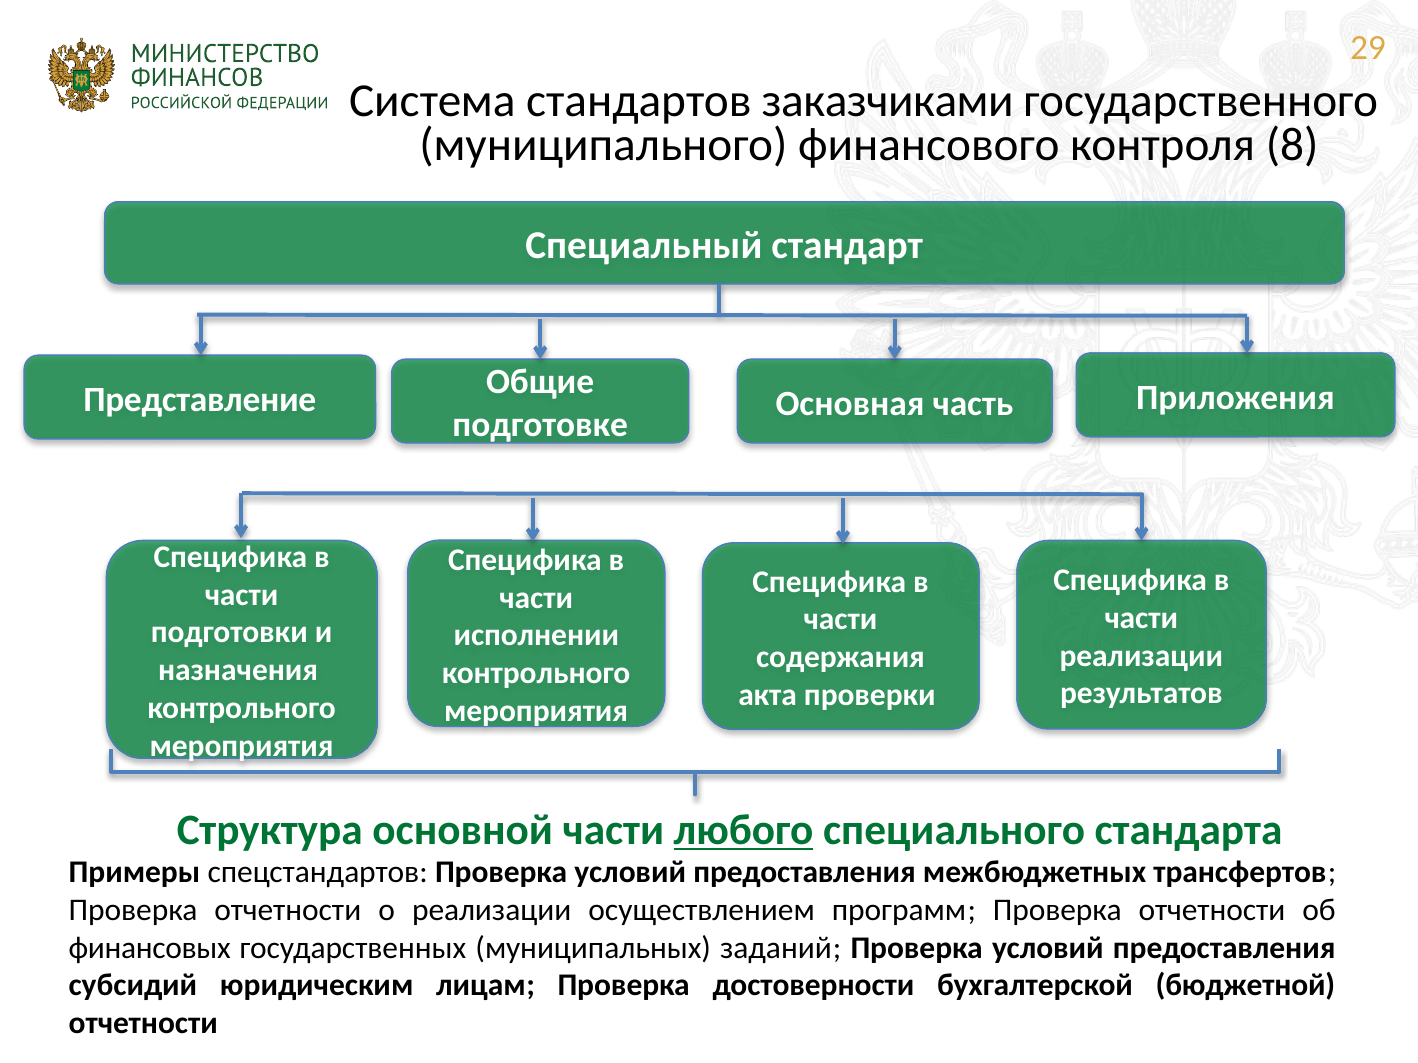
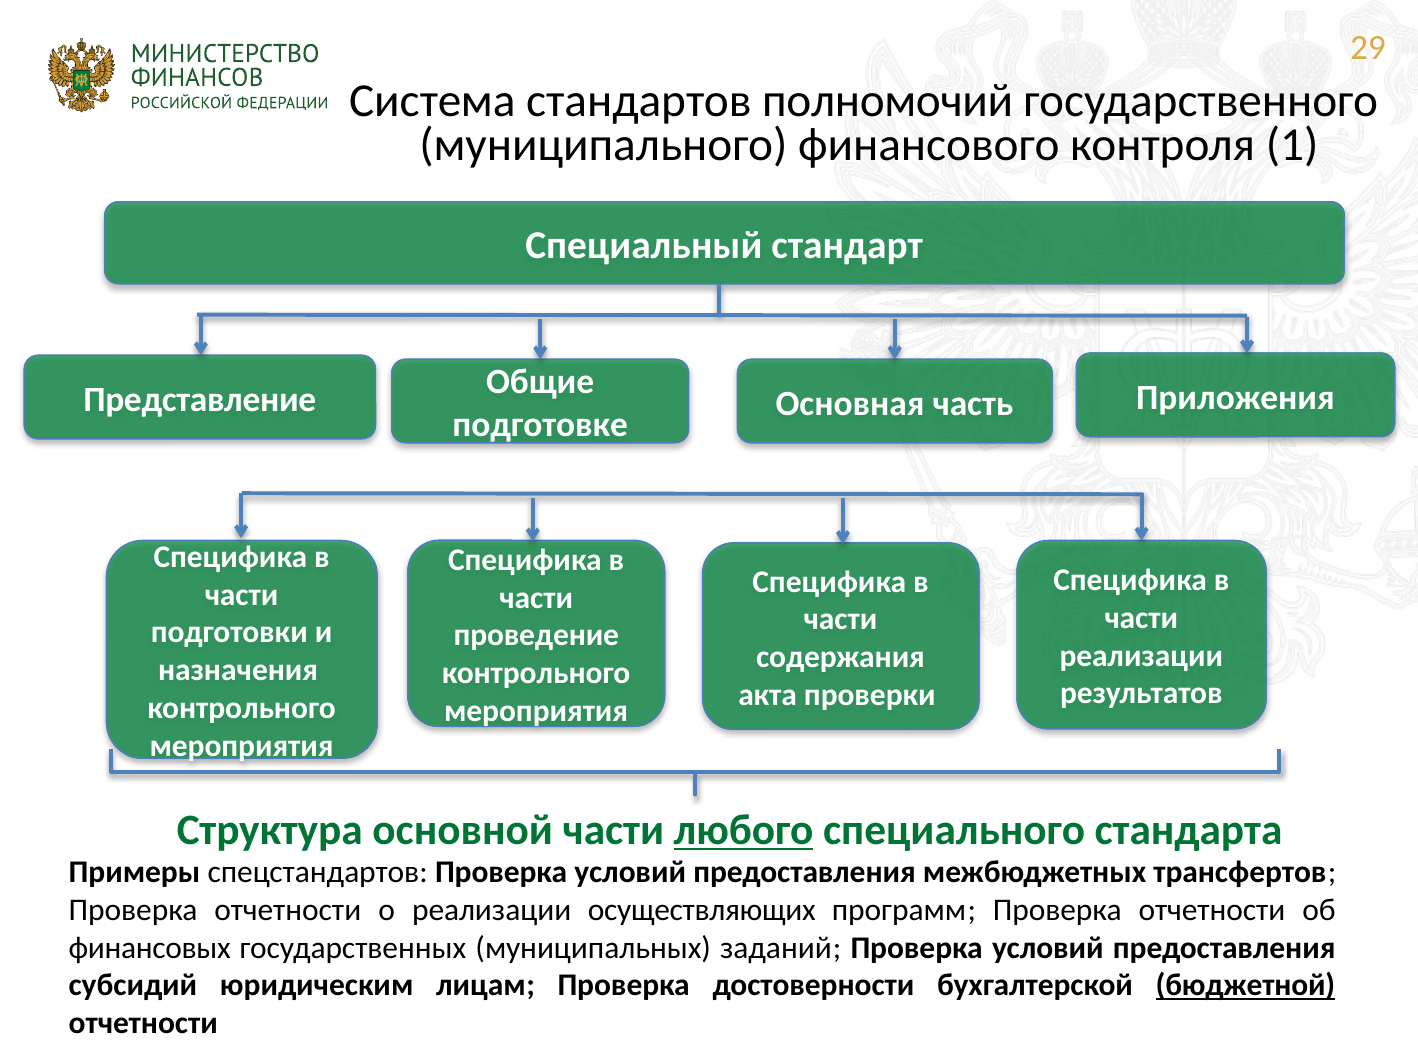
заказчиками: заказчиками -> полномочий
8: 8 -> 1
исполнении: исполнении -> проведение
осуществлением: осуществлением -> осуществляющих
бюджетной underline: none -> present
